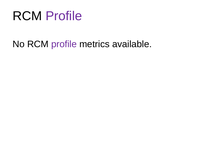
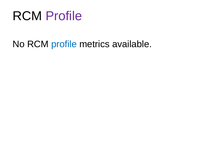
profile at (64, 44) colour: purple -> blue
